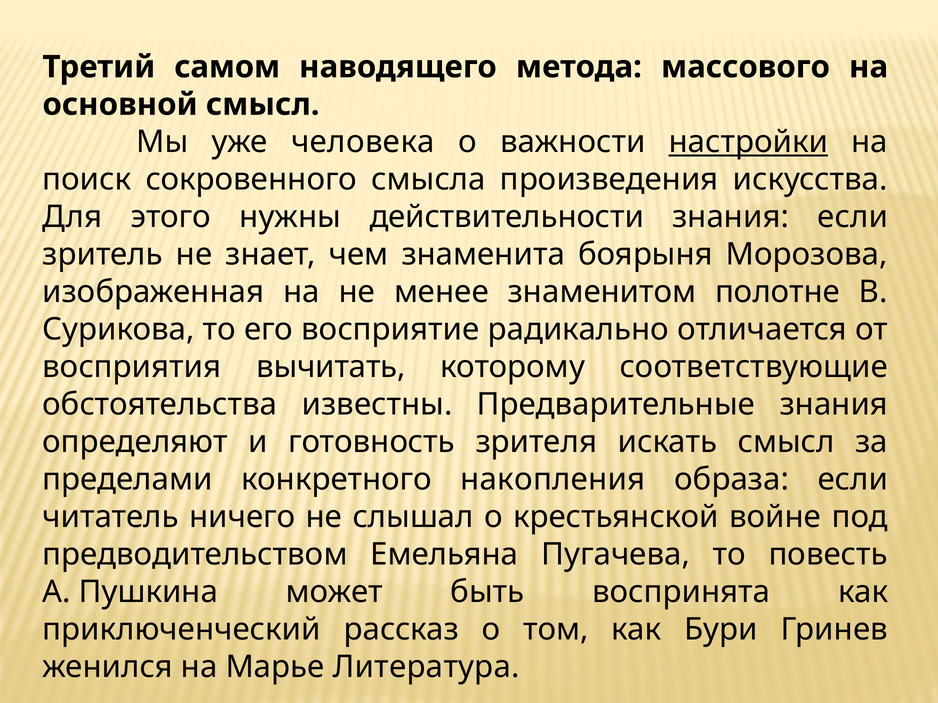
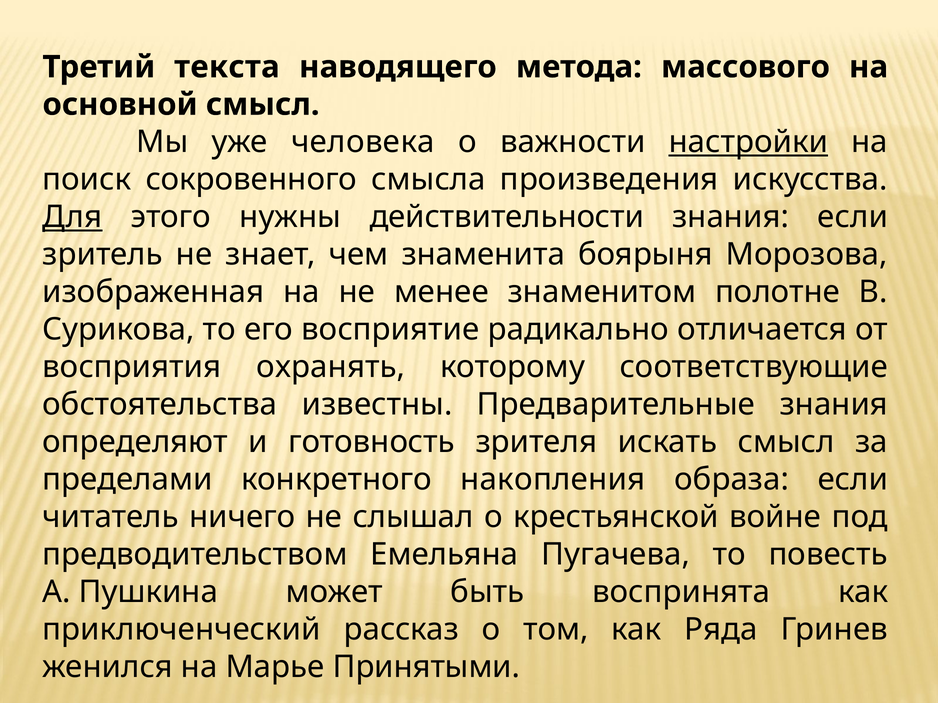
самом: самом -> текста
Для underline: none -> present
вычитать: вычитать -> охранять
Бури: Бури -> Ряда
Литература: Литература -> Принятыми
